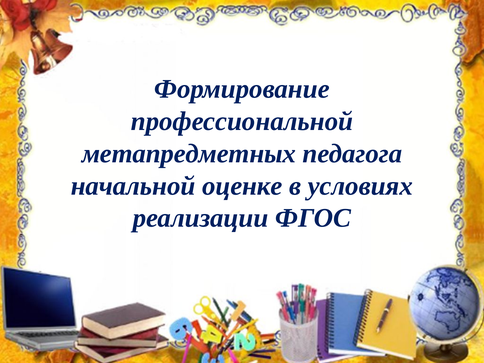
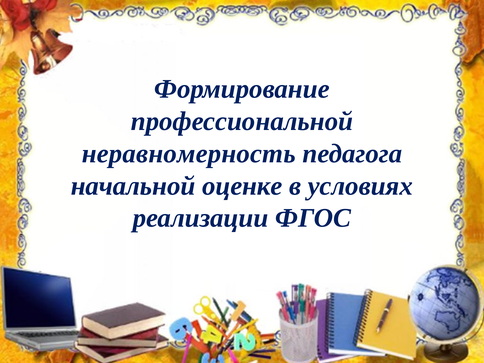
метапредметных: метапредметных -> неравномерность
